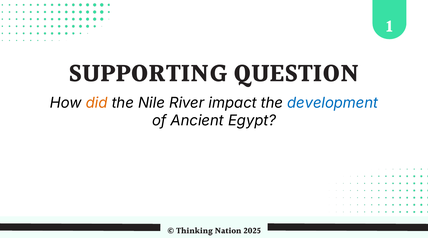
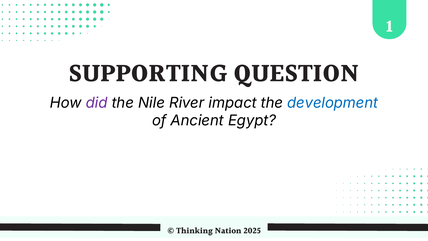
did colour: orange -> purple
